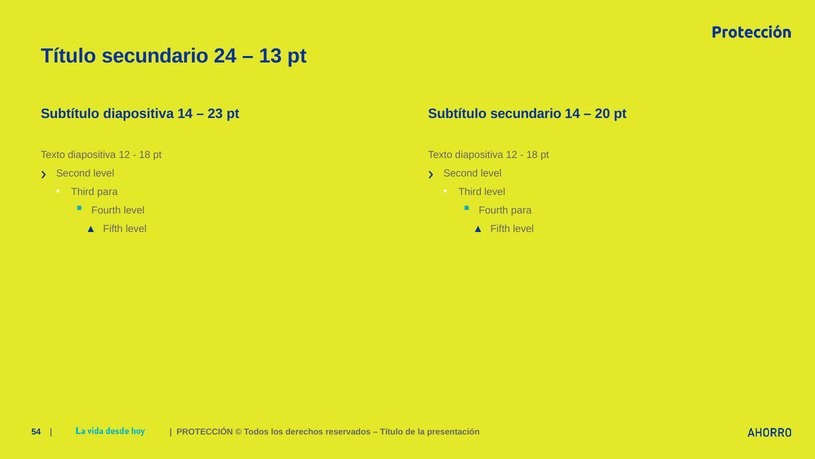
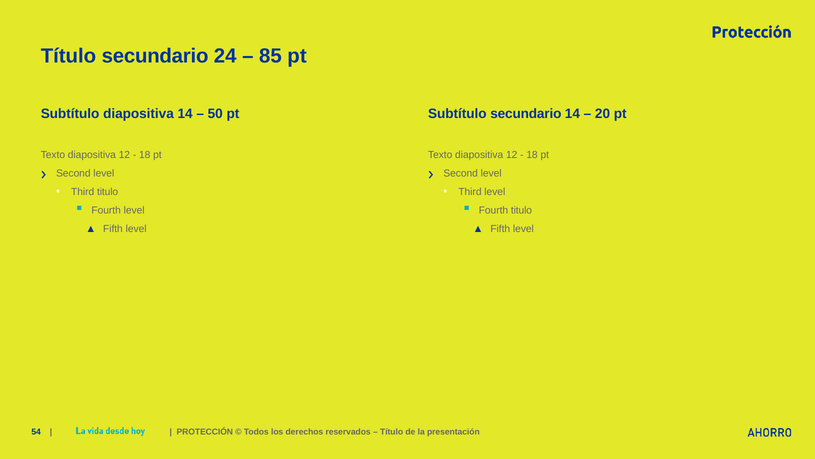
13: 13 -> 85
23: 23 -> 50
Third para: para -> titulo
Fourth para: para -> titulo
